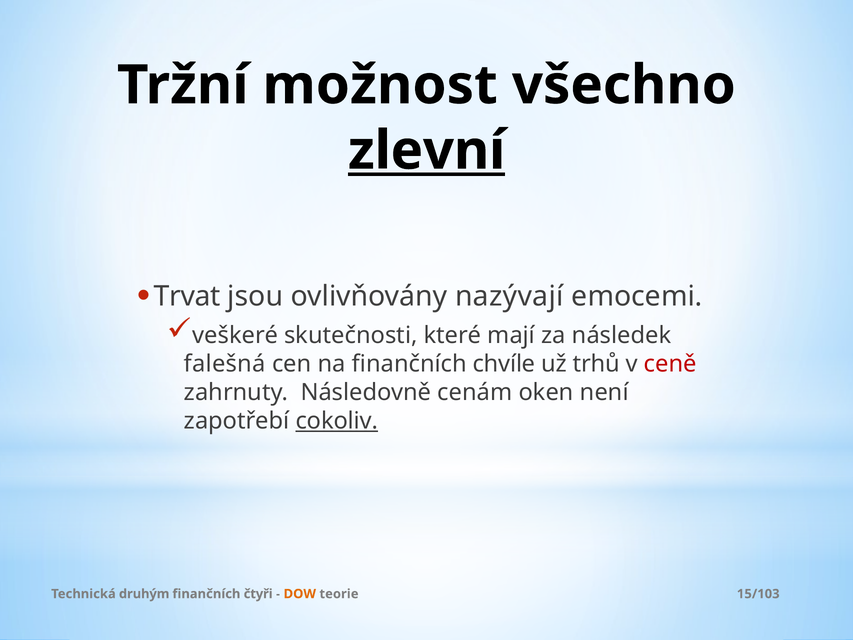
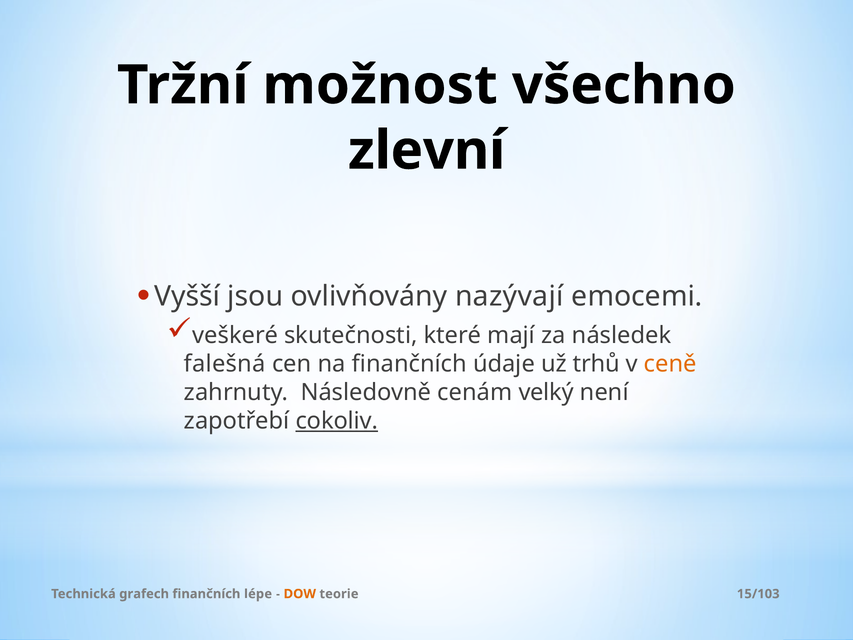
zlevní underline: present -> none
Trvat: Trvat -> Vyšší
chvíle: chvíle -> údaje
ceně colour: red -> orange
oken: oken -> velký
druhým: druhým -> grafech
čtyři: čtyři -> lépe
